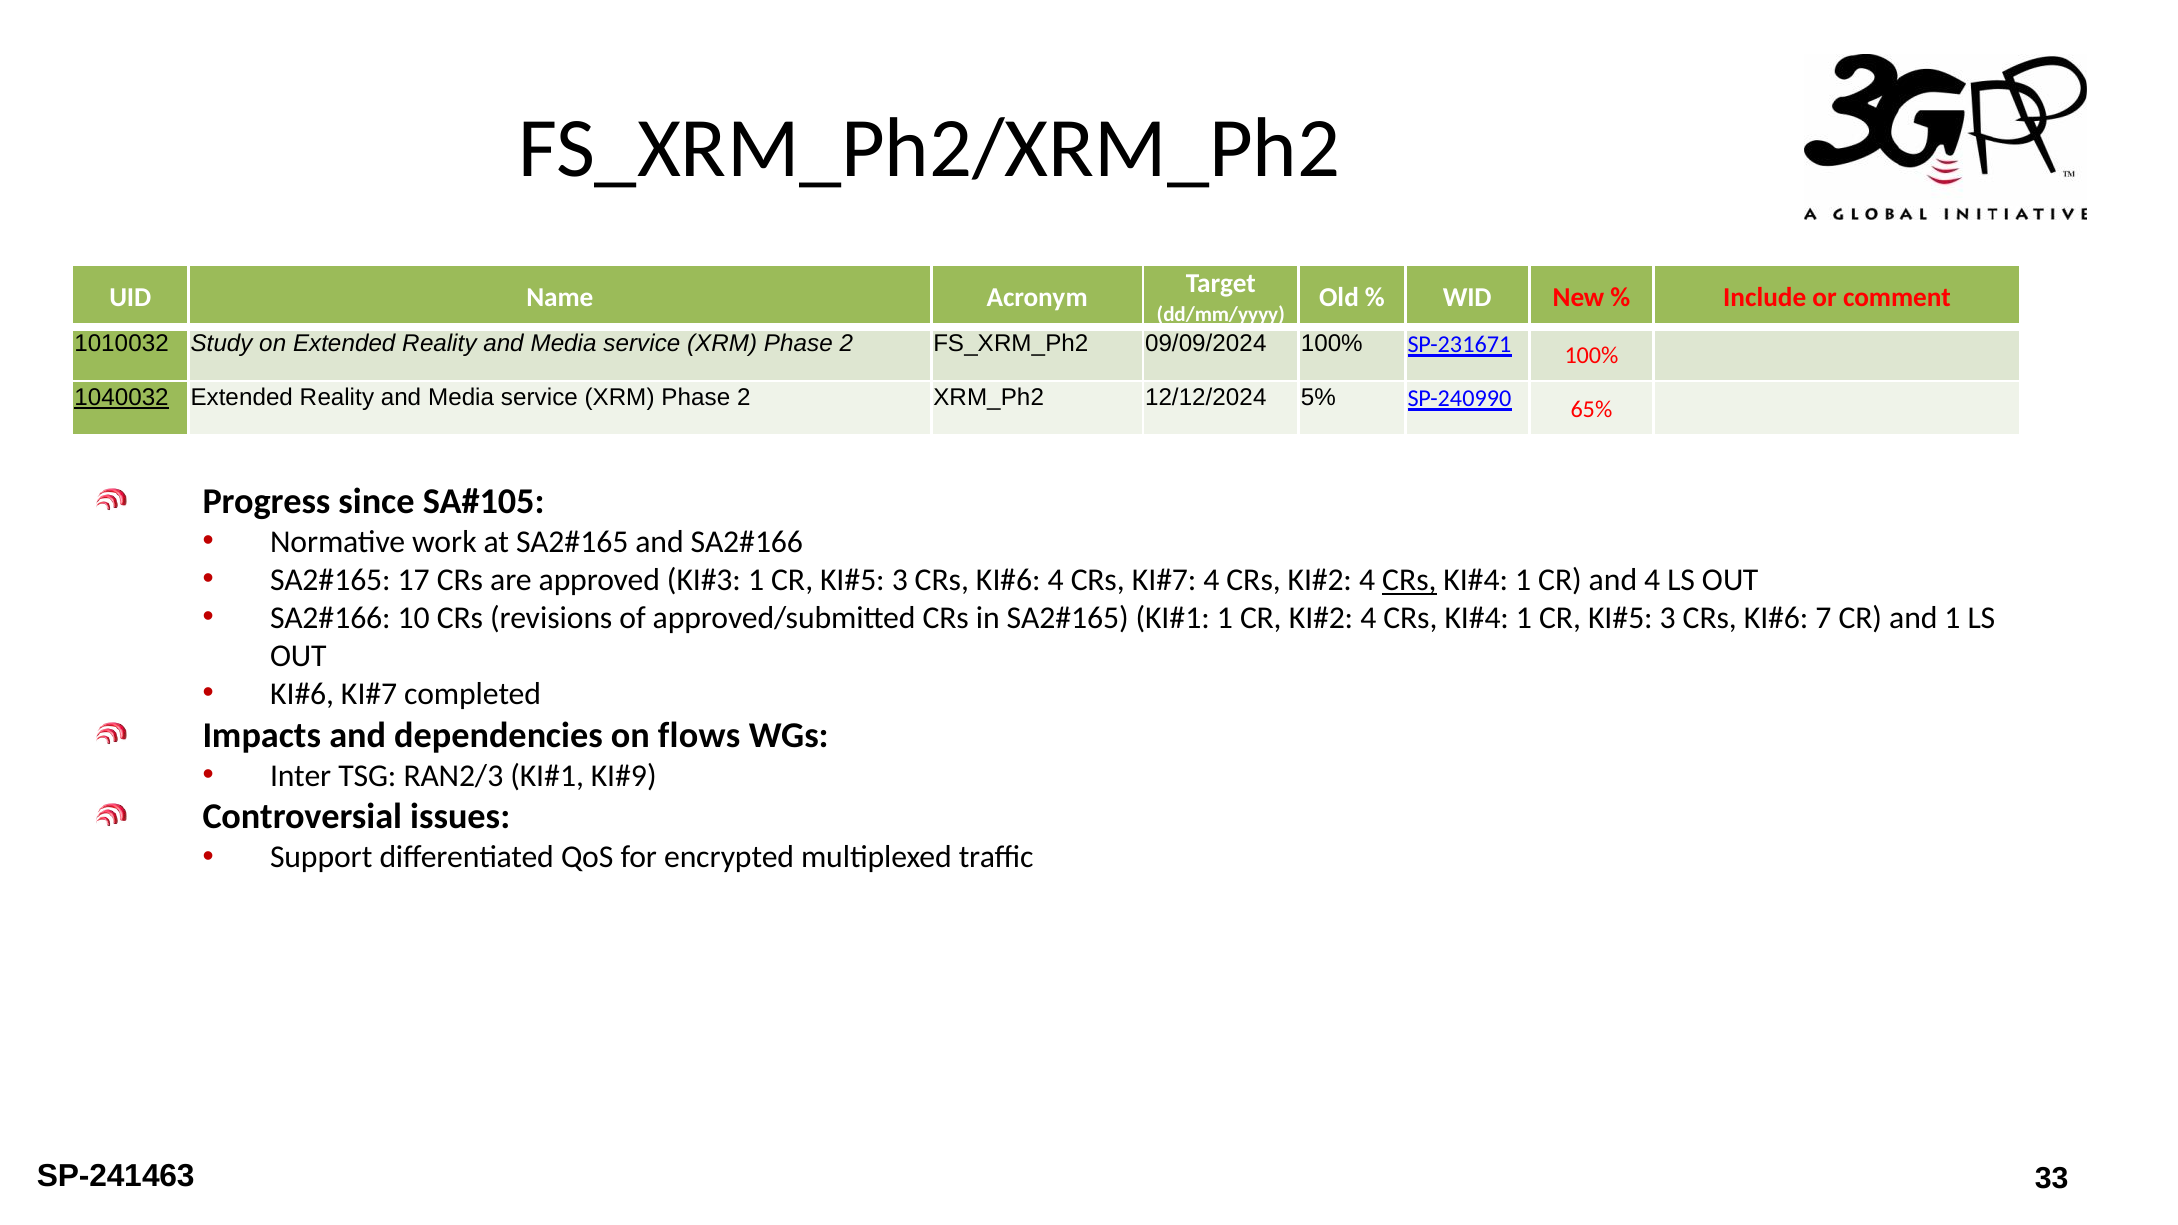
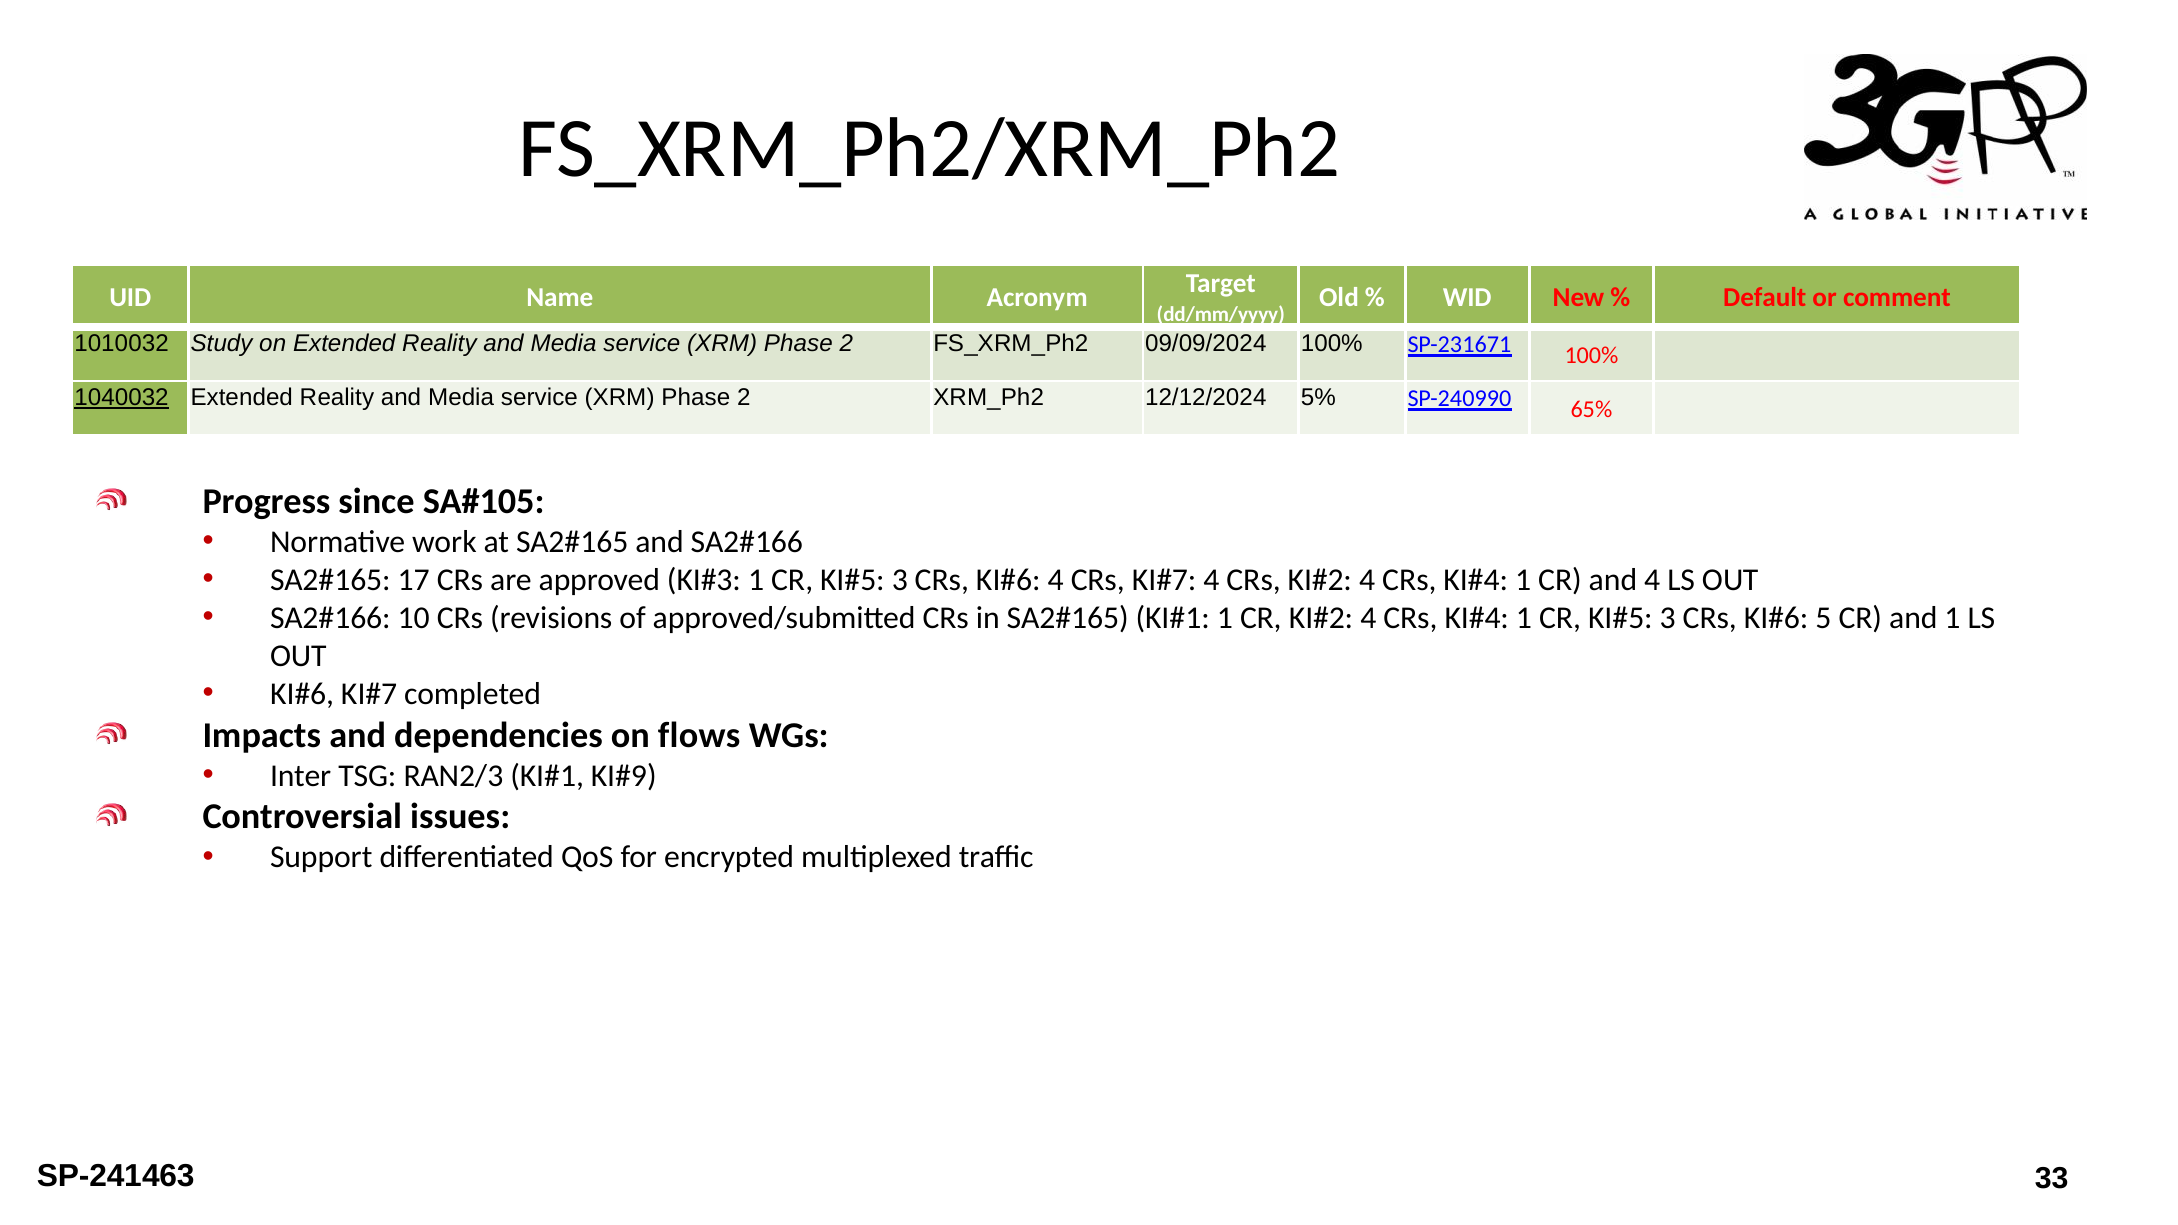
Include: Include -> Default
CRs at (1409, 580) underline: present -> none
7: 7 -> 5
